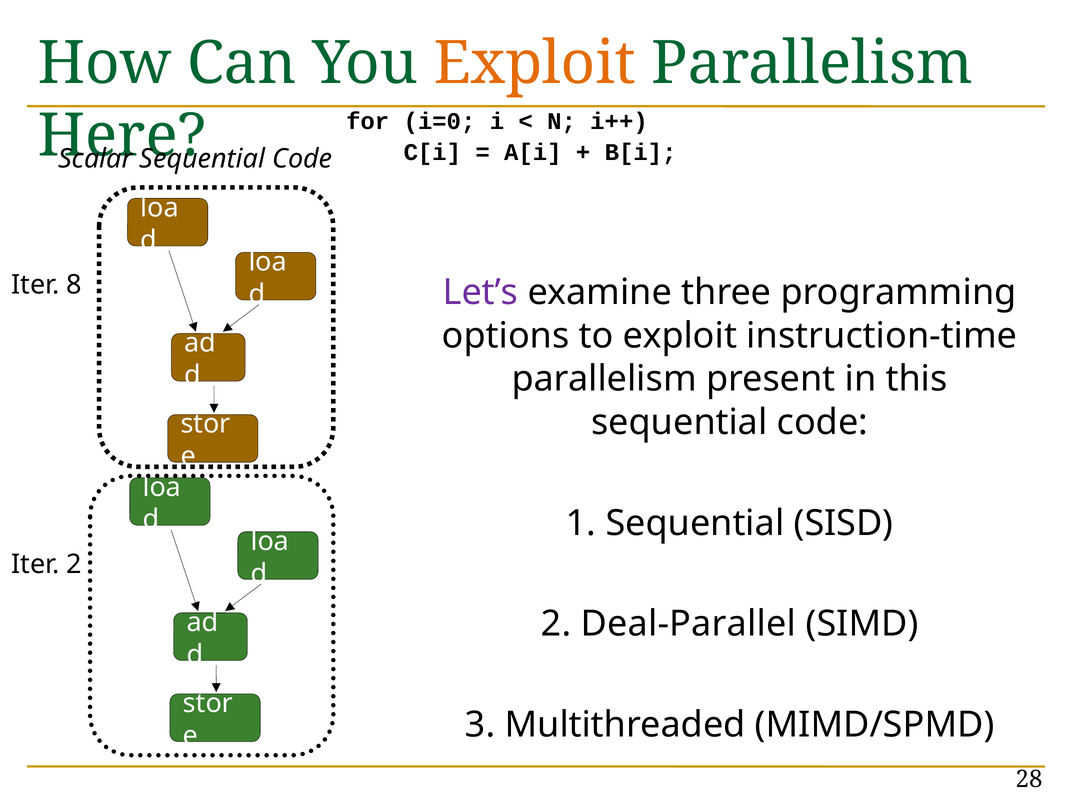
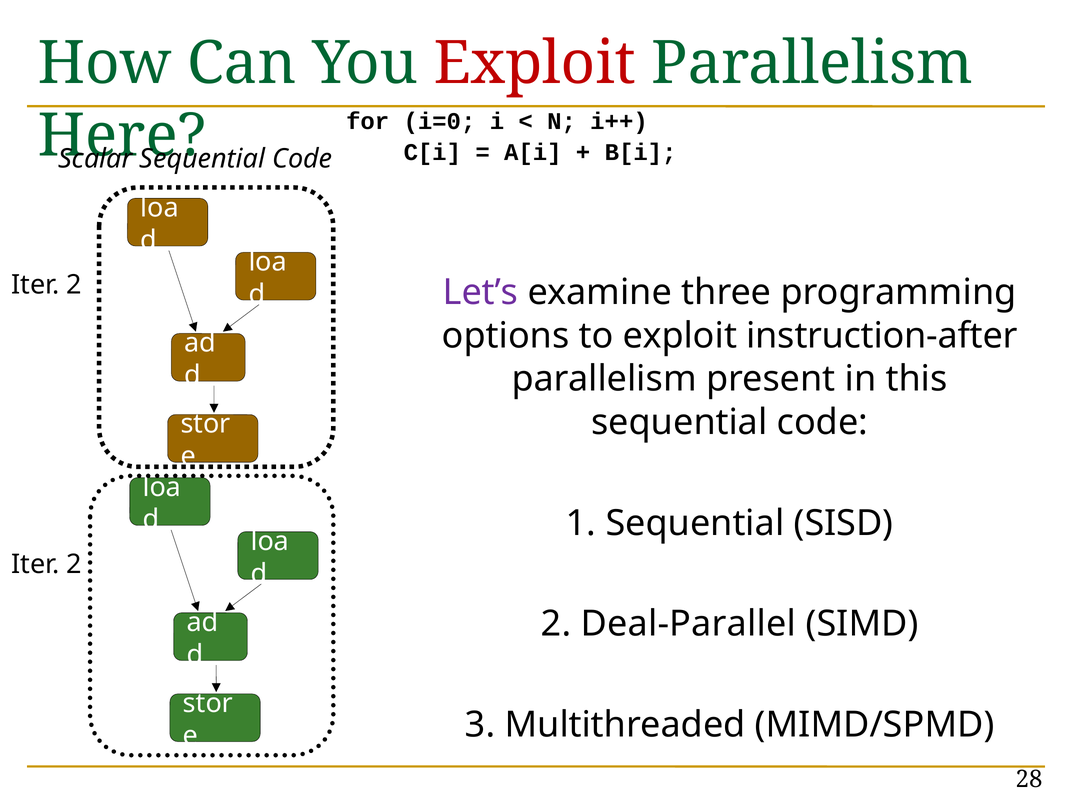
Exploit at (535, 64) colour: orange -> red
8 at (74, 285): 8 -> 2
instruction-time: instruction-time -> instruction-after
